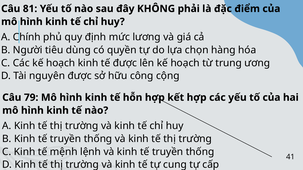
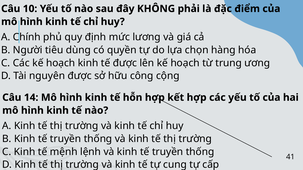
81: 81 -> 10
79: 79 -> 14
